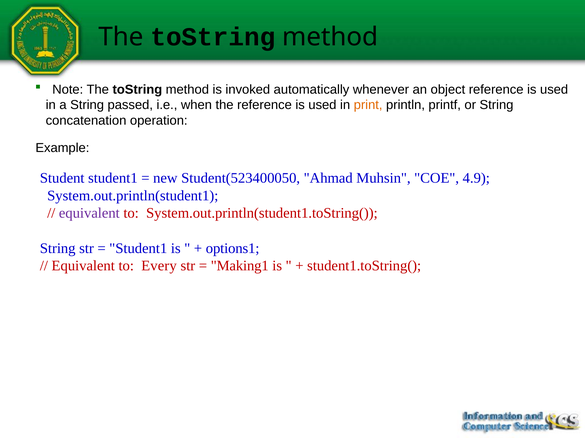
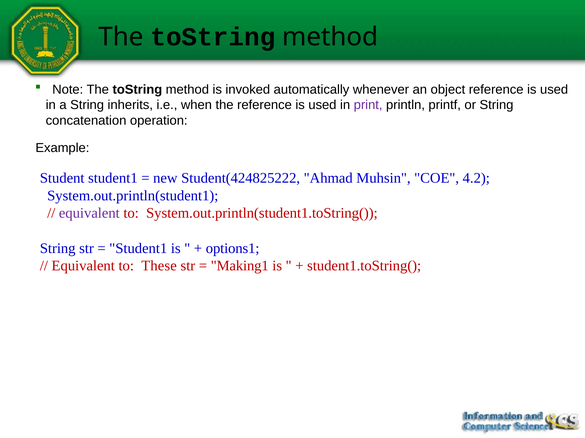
passed: passed -> inherits
print colour: orange -> purple
Student(523400050: Student(523400050 -> Student(424825222
4.9: 4.9 -> 4.2
Every: Every -> These
